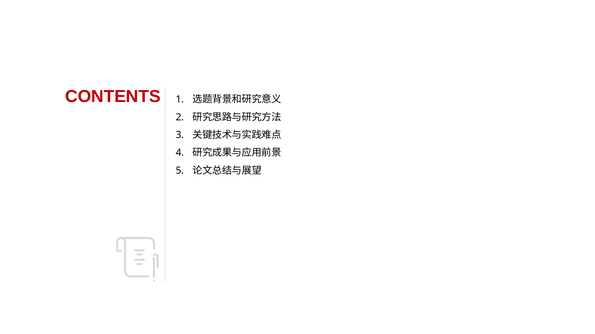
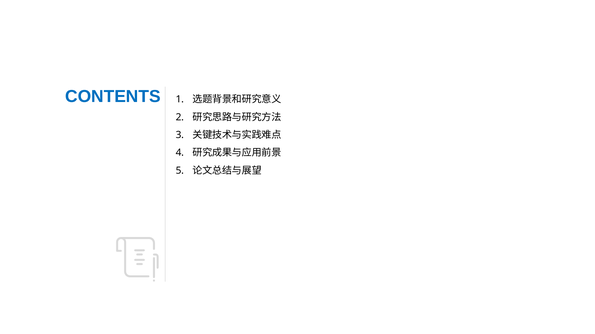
CONTENTS colour: red -> blue
